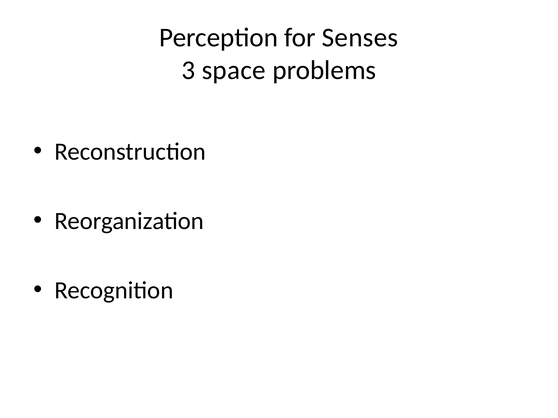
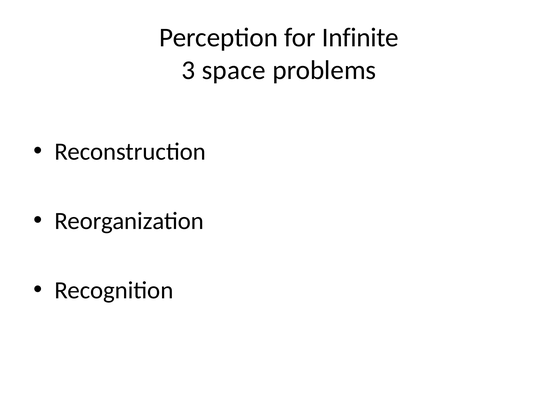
Senses: Senses -> Infinite
